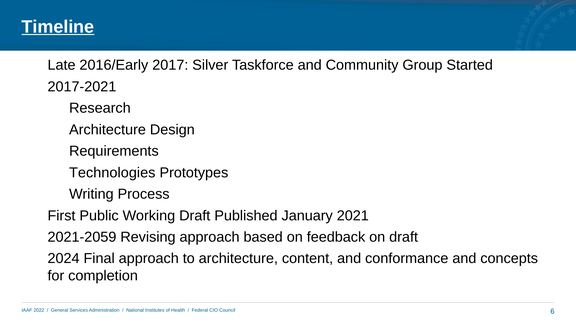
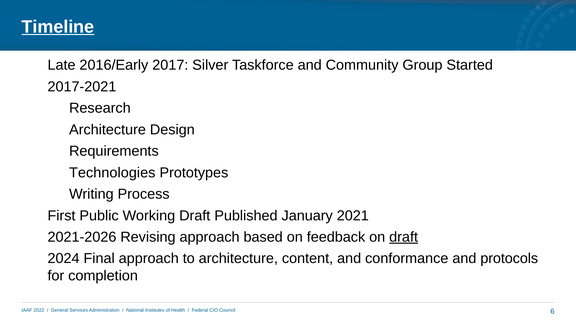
2021-2059: 2021-2059 -> 2021-2026
draft at (404, 237) underline: none -> present
concepts: concepts -> protocols
